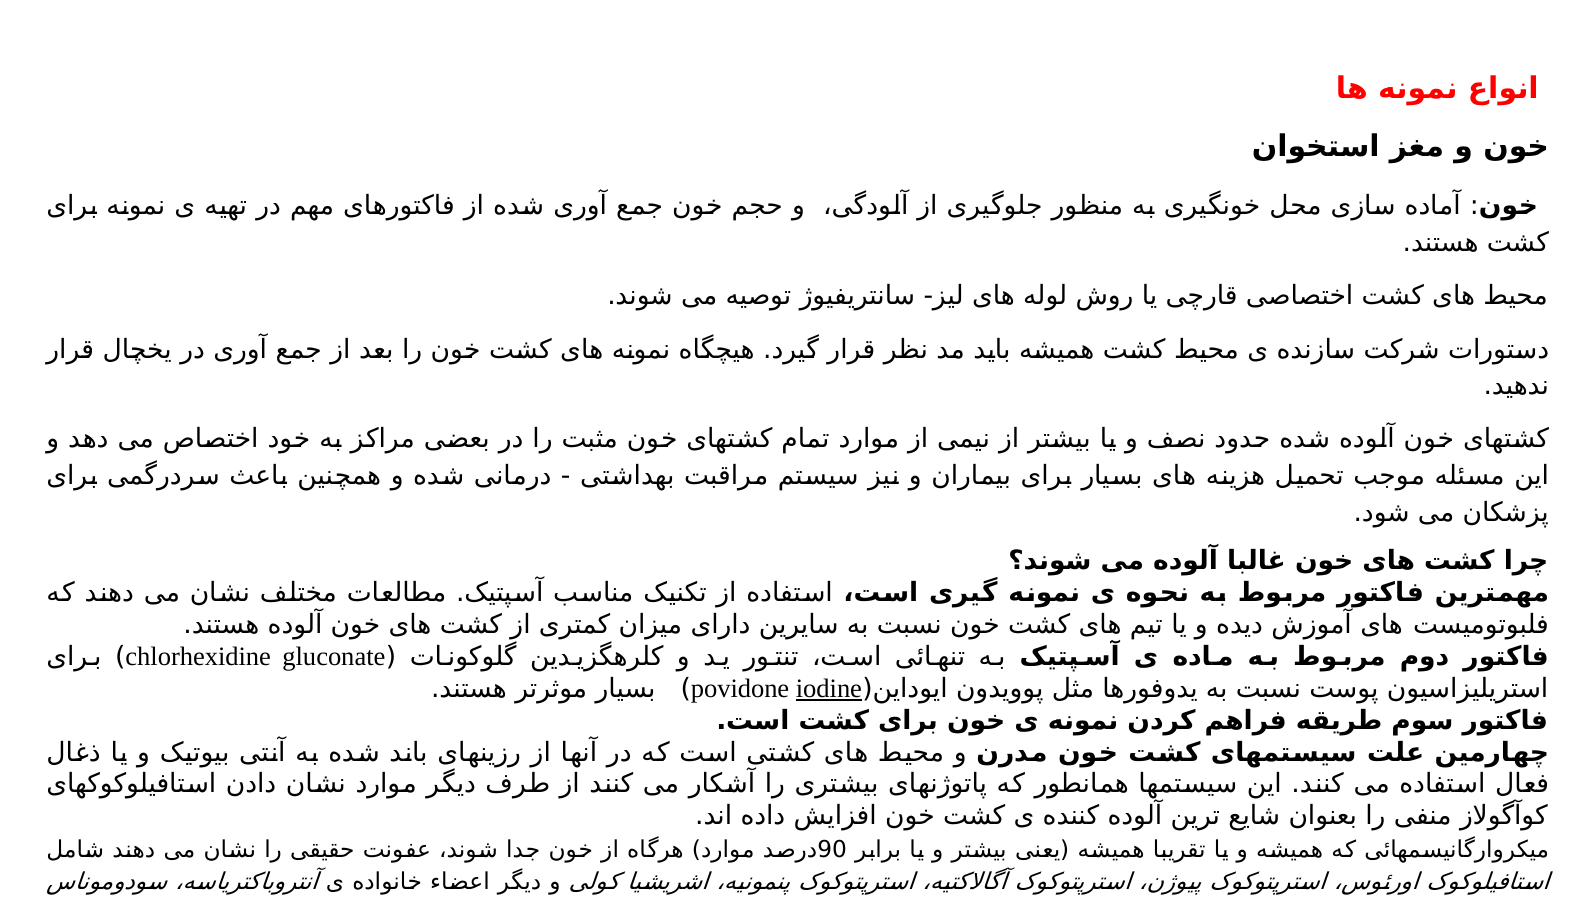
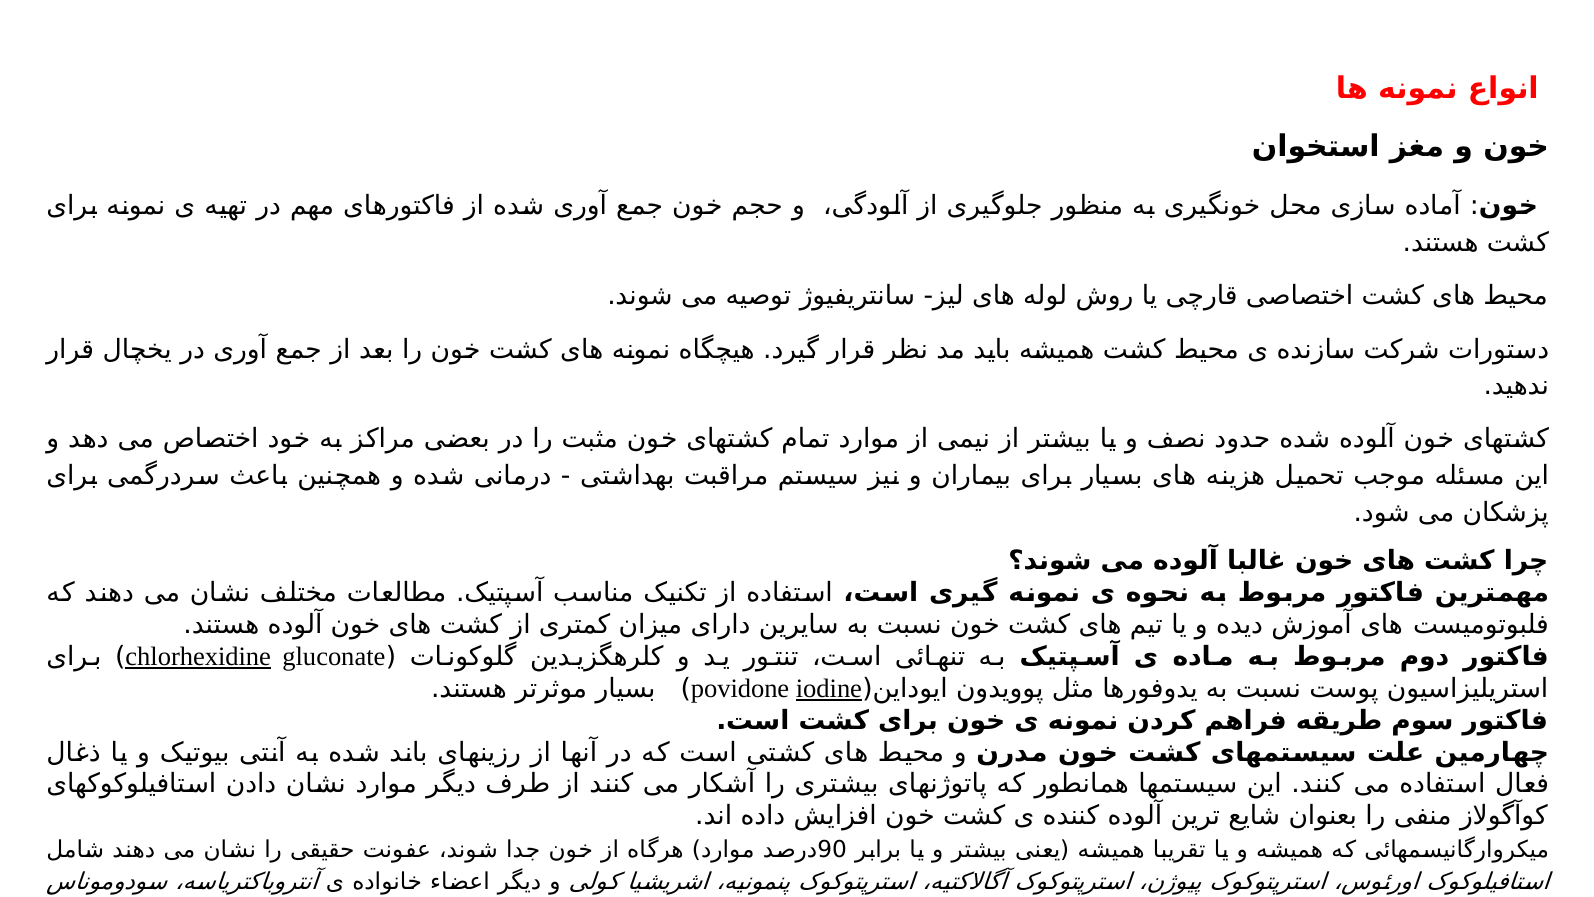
chlorhexidine underline: none -> present
